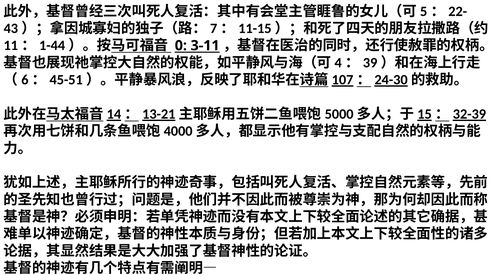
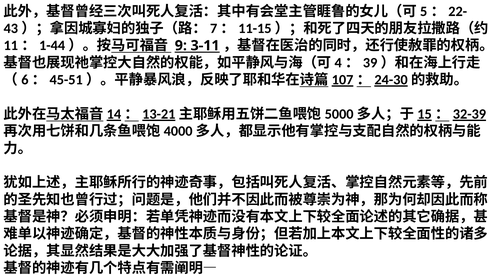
0: 0 -> 9
